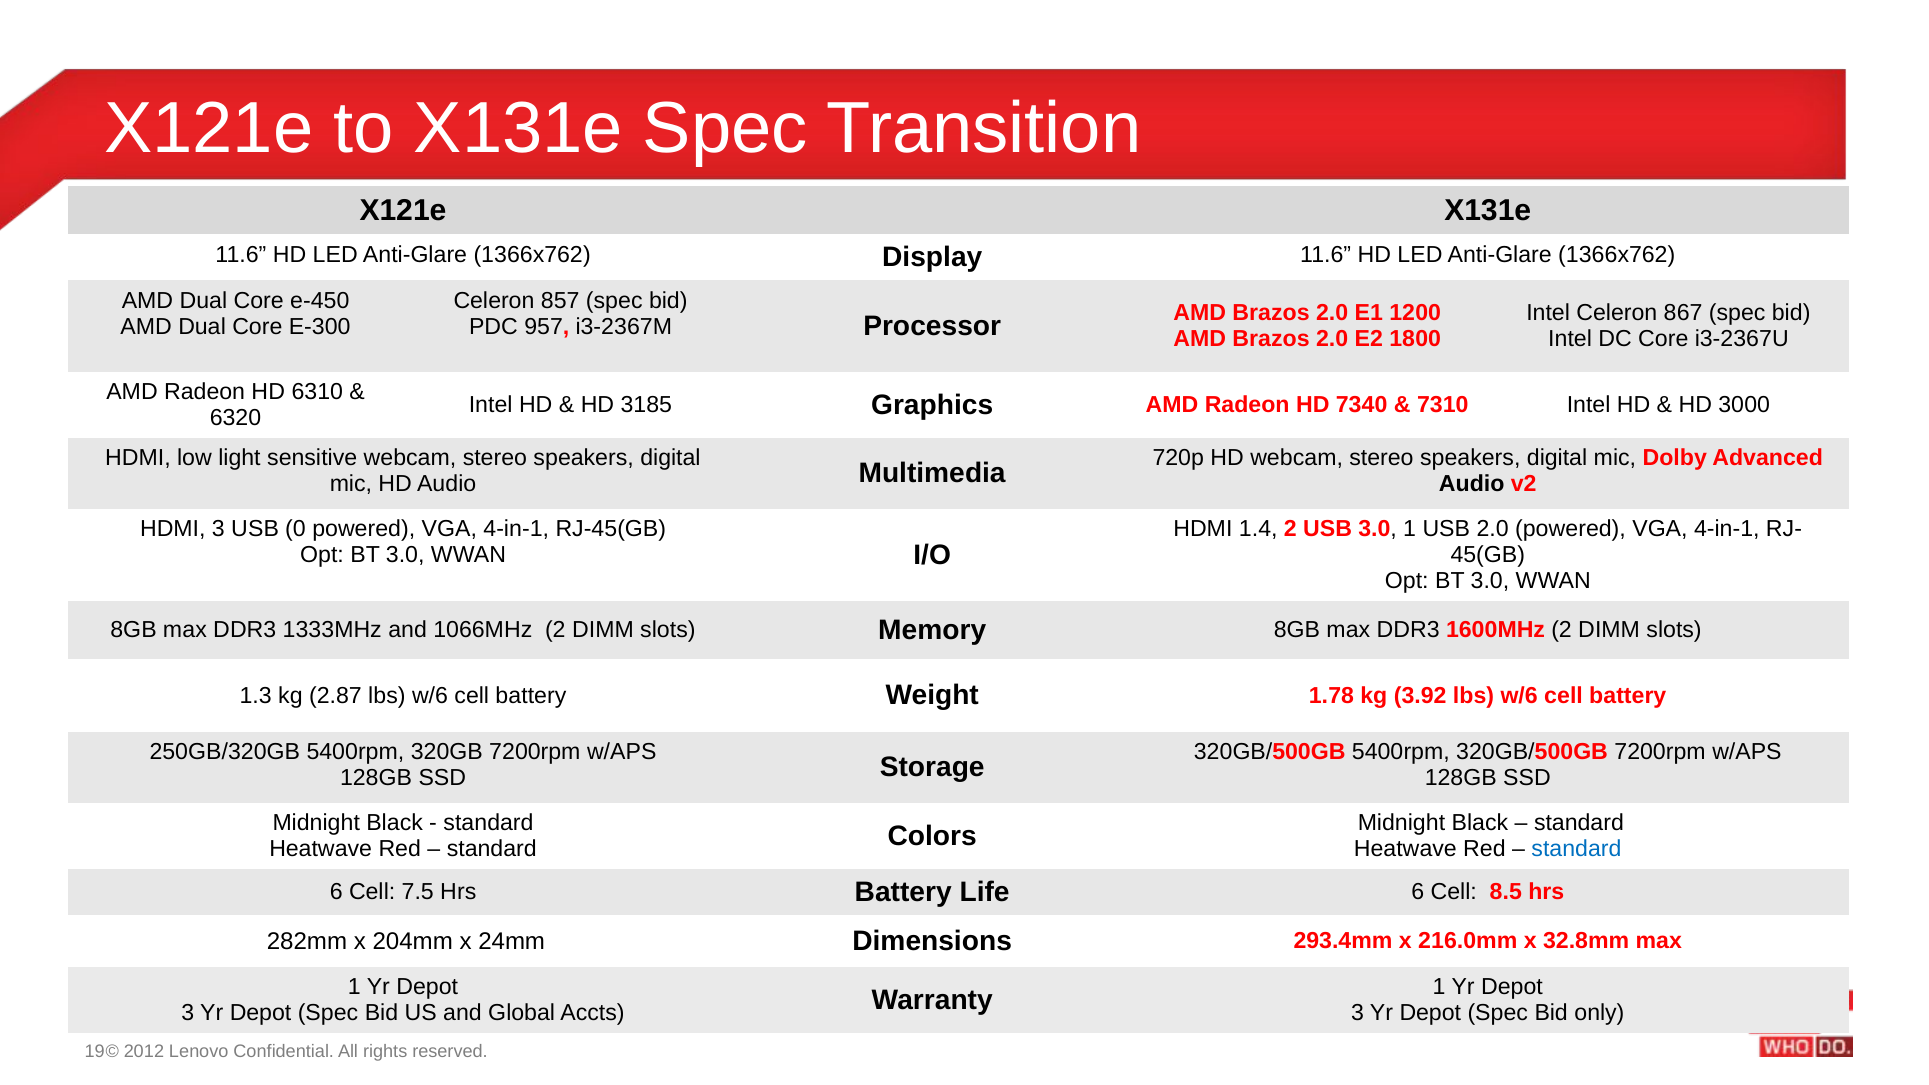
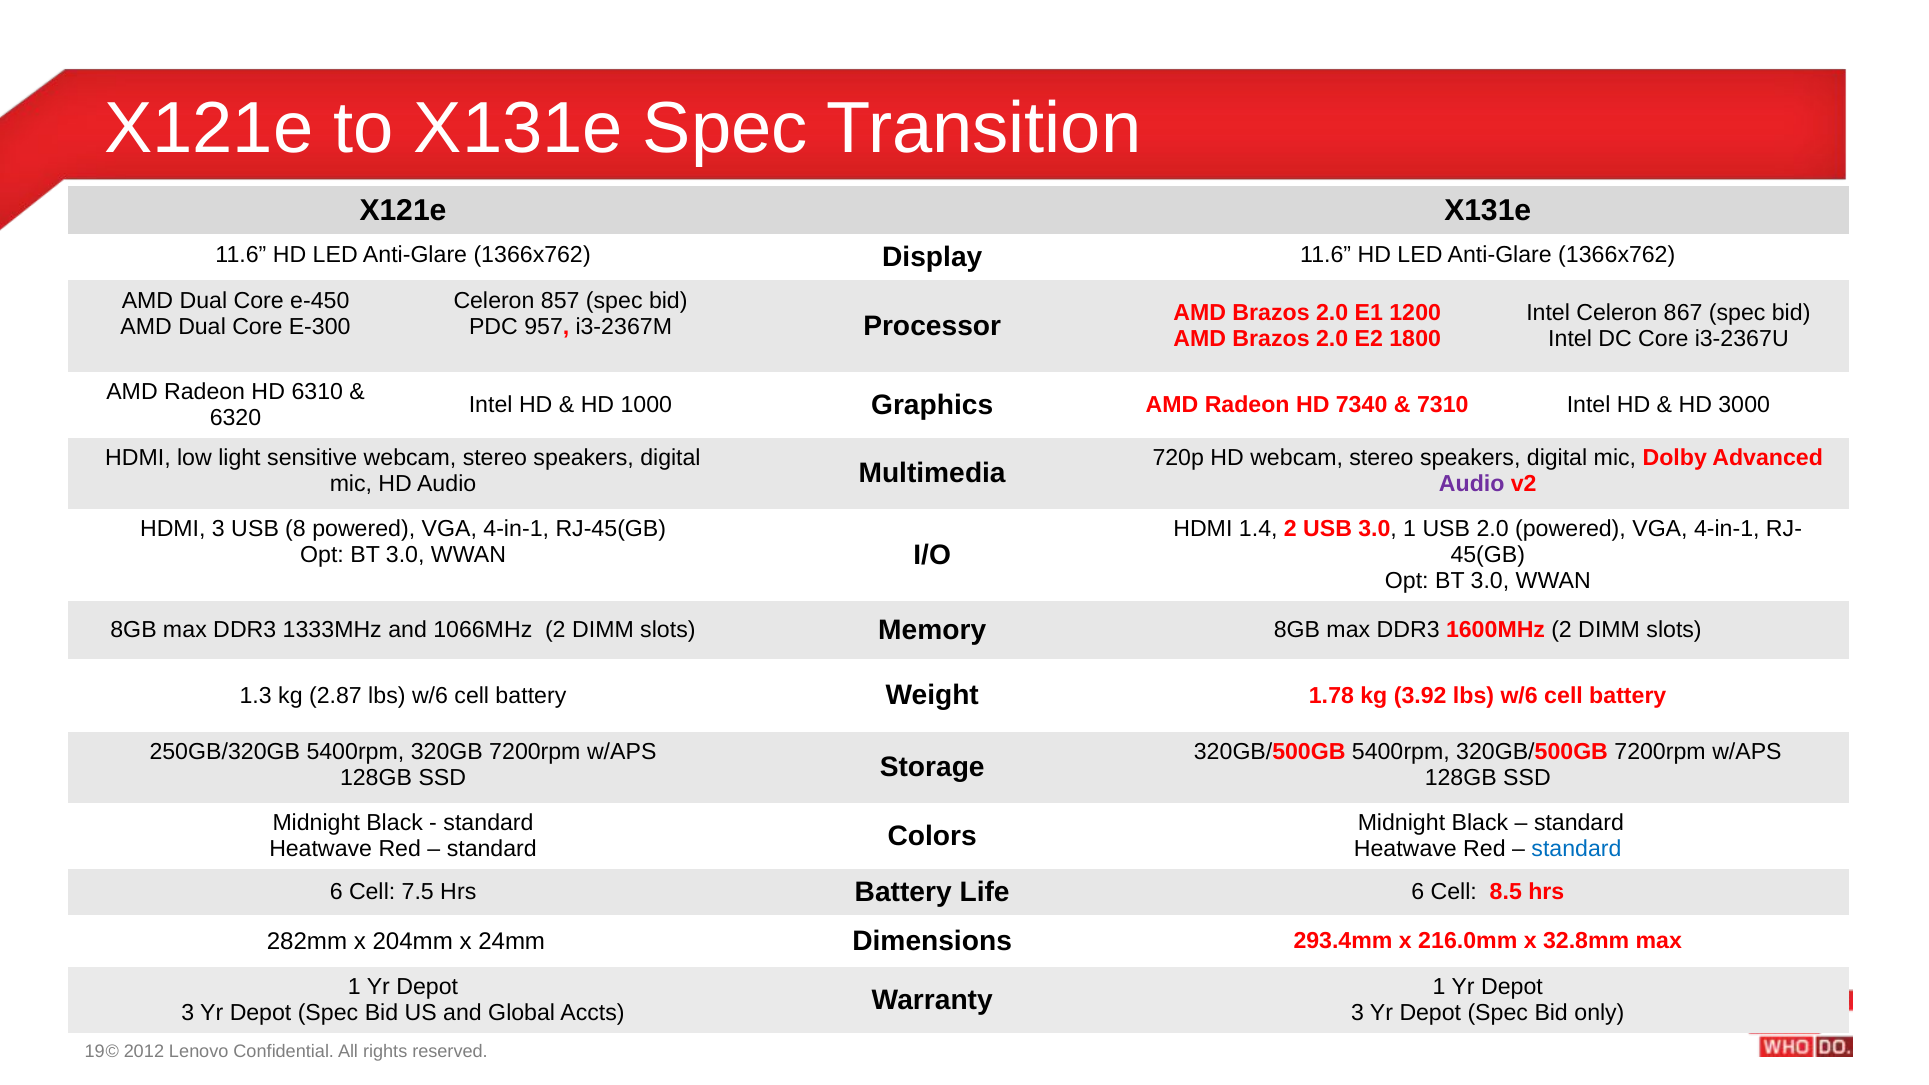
3185: 3185 -> 1000
Audio at (1472, 484) colour: black -> purple
0: 0 -> 8
